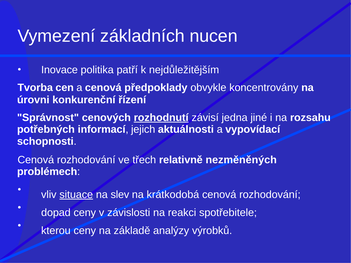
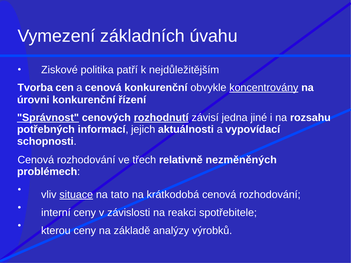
nucen: nucen -> úvahu
Inovace: Inovace -> Ziskové
cenová předpoklady: předpoklady -> konkurenční
koncentrovány underline: none -> present
Správnost underline: none -> present
slev: slev -> tato
dopad: dopad -> interní
